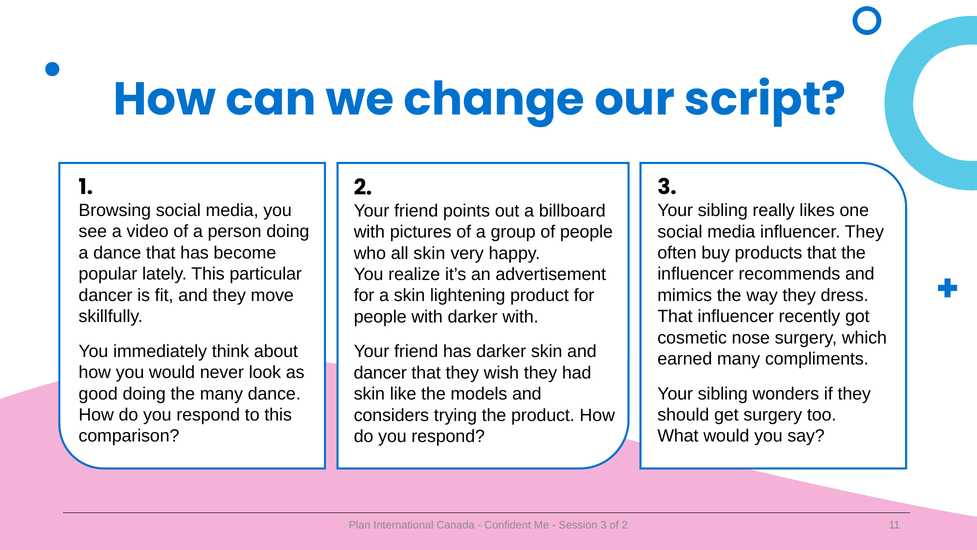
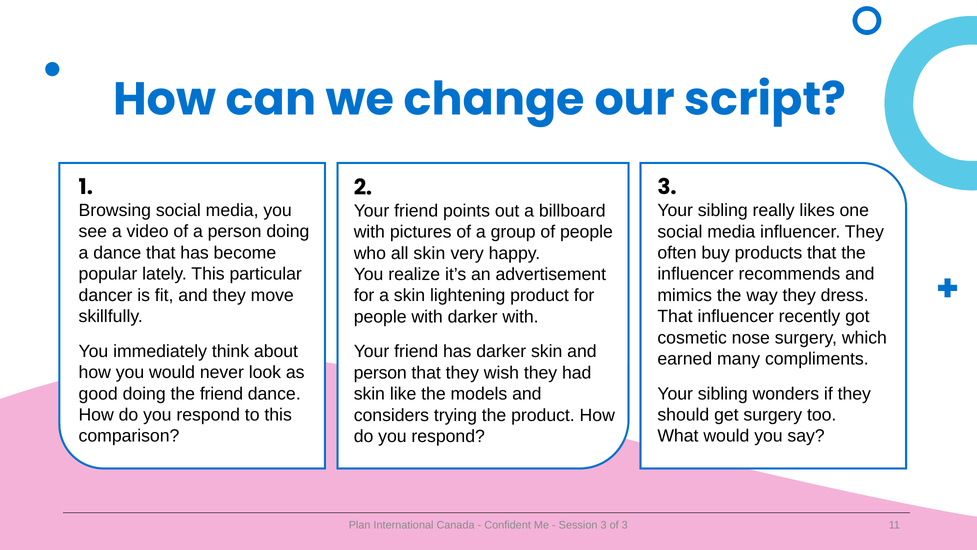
dancer at (380, 373): dancer -> person
the many: many -> friend
of 2: 2 -> 3
